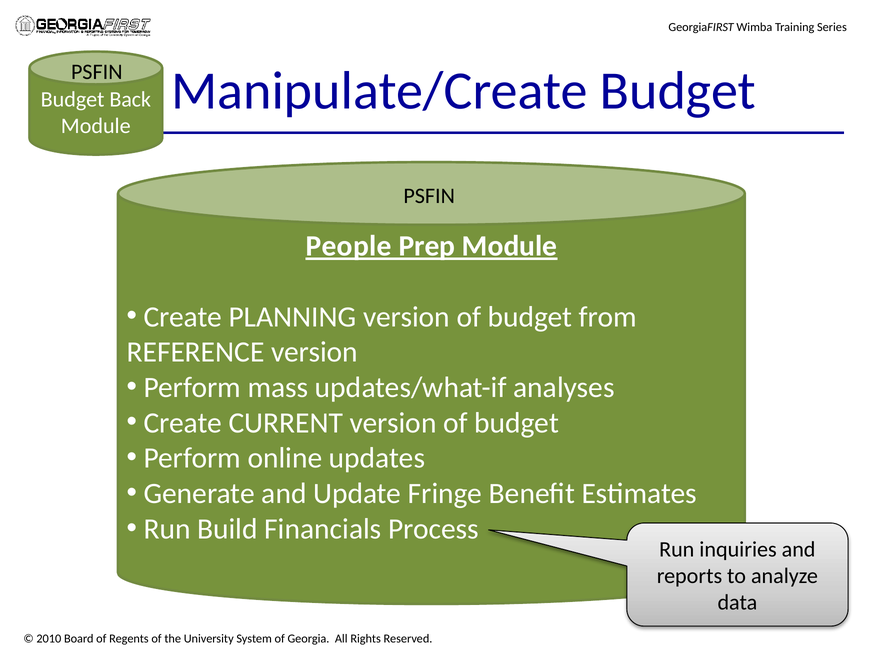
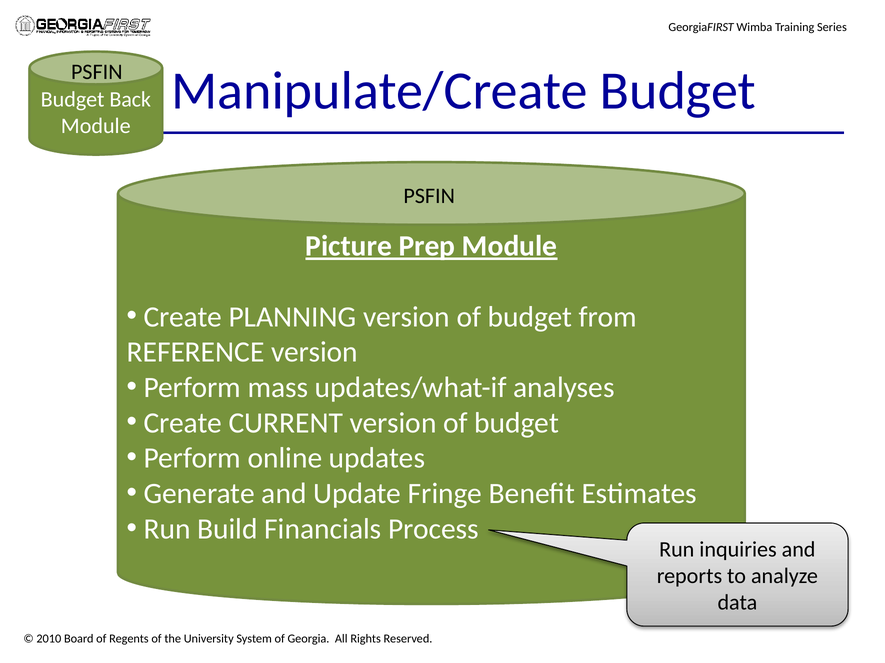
People: People -> Picture
